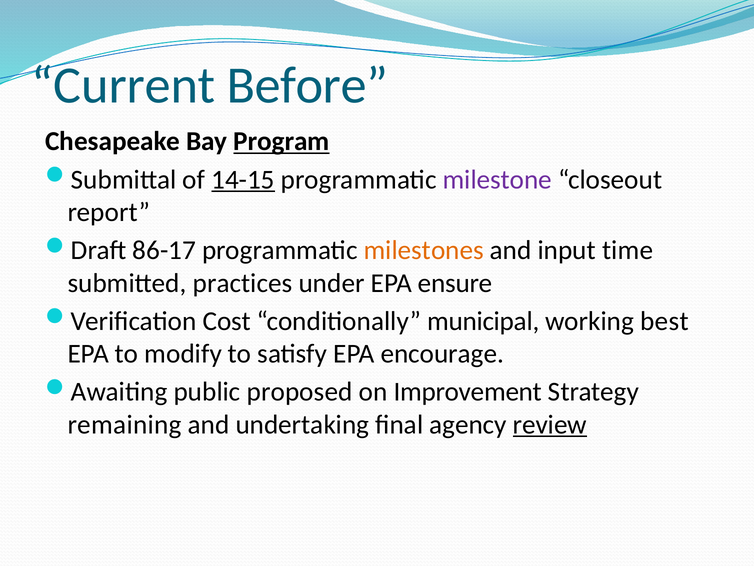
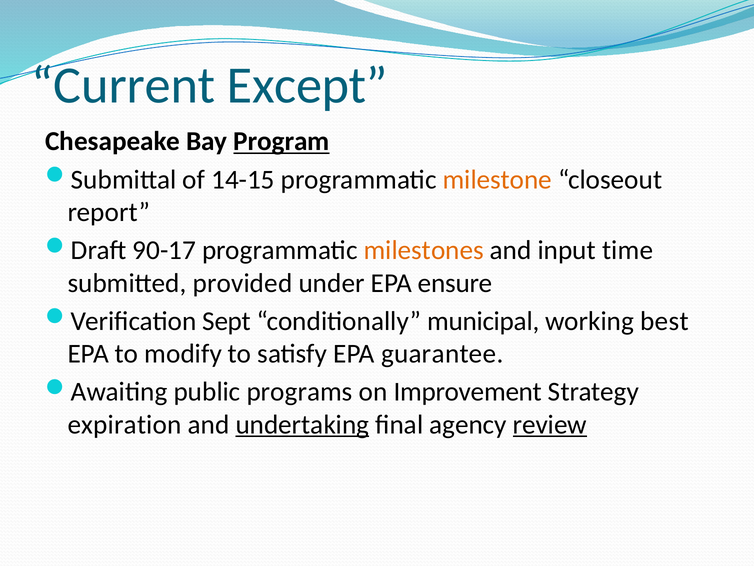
Before: Before -> Except
14-15 underline: present -> none
milestone colour: purple -> orange
86-17: 86-17 -> 90-17
practices: practices -> provided
Cost: Cost -> Sept
encourage: encourage -> guarantee
proposed: proposed -> programs
remaining: remaining -> expiration
undertaking underline: none -> present
